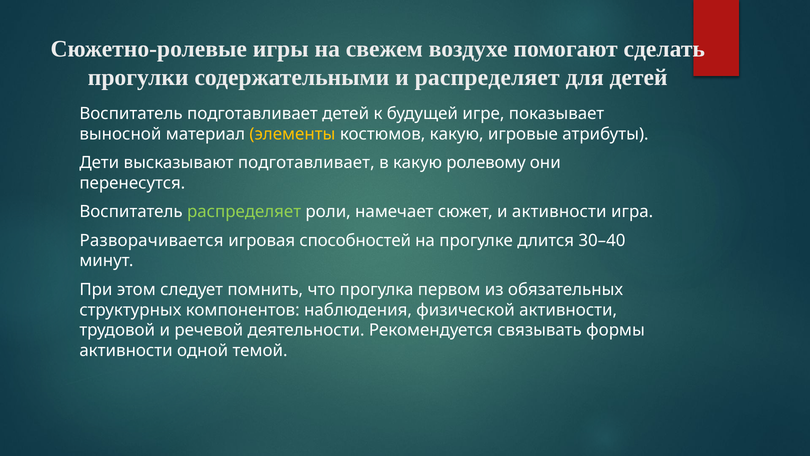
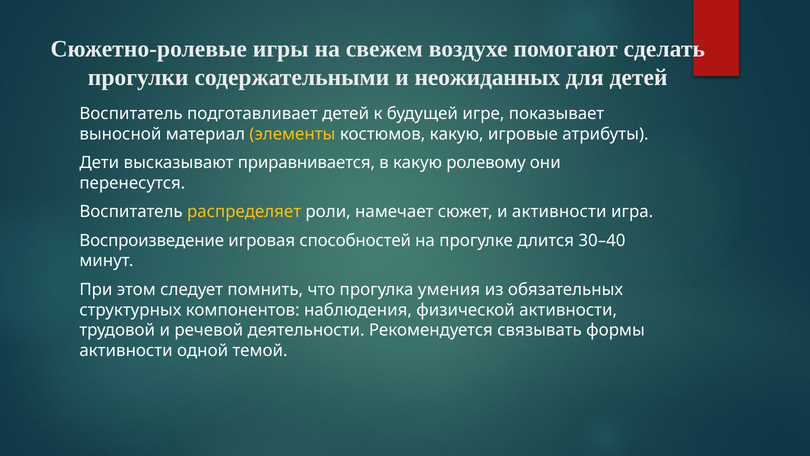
и распределяет: распределяет -> неожиданных
высказывают подготавливает: подготавливает -> приравнивается
распределяет at (244, 212) colour: light green -> yellow
Разворачивается: Разворачивается -> Воспроизведение
первом: первом -> умения
